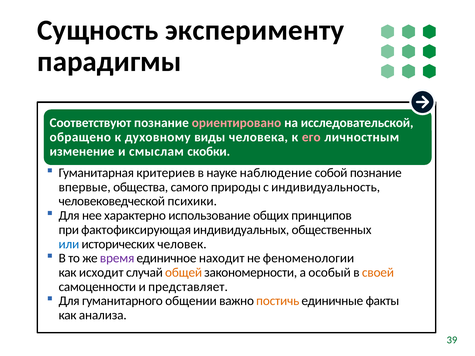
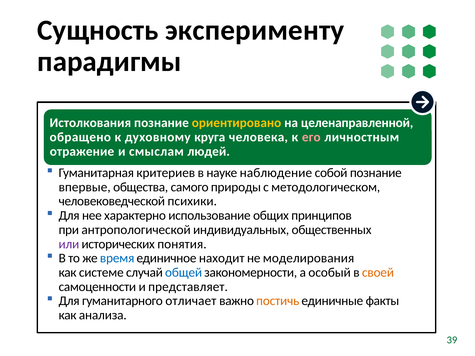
Соответствуют: Соответствуют -> Истолкования
ориентировано colour: pink -> yellow
исследовательской: исследовательской -> целенаправленной
виды: виды -> круга
изменение: изменение -> отражение
скобки: скобки -> людей
индивидуальность: индивидуальность -> методологическом
фактофиксирующая: фактофиксирующая -> антропологической
или colour: blue -> purple
человек: человек -> понятия
время colour: purple -> blue
феноменологии: феноменологии -> моделирования
исходит: исходит -> системе
общей colour: orange -> blue
общении: общении -> отличает
